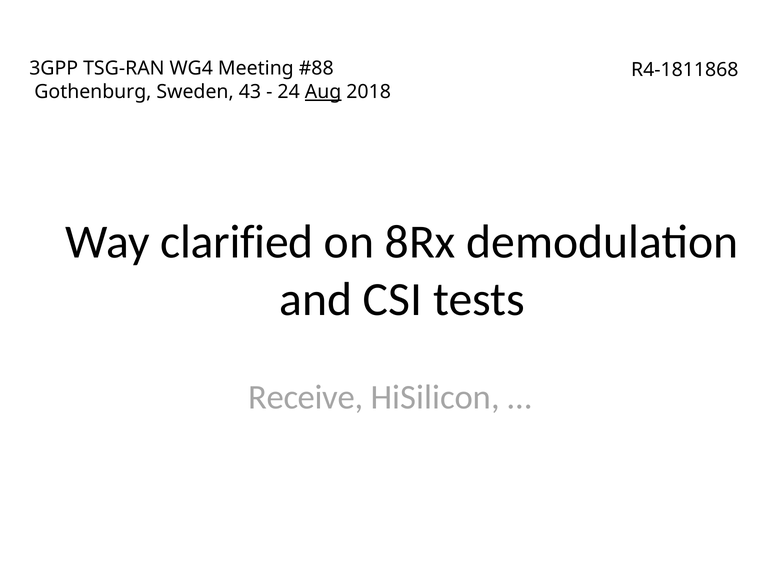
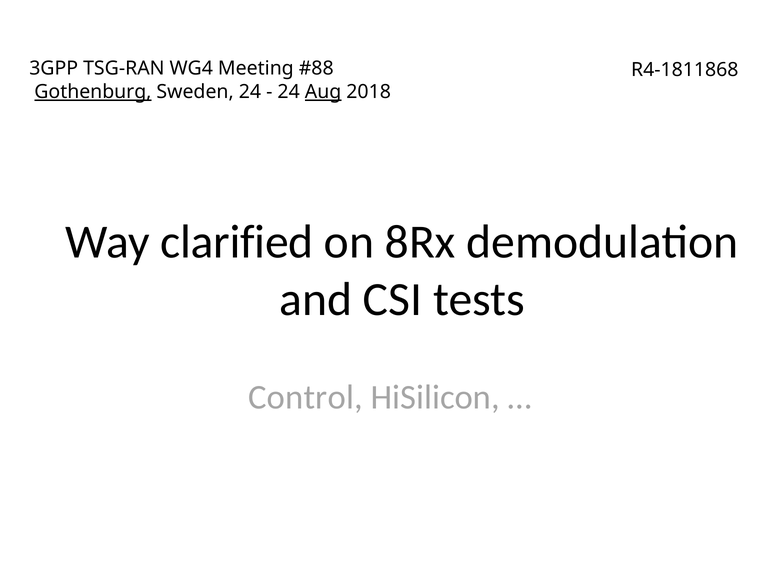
Gothenburg underline: none -> present
Sweden 43: 43 -> 24
Receive: Receive -> Control
